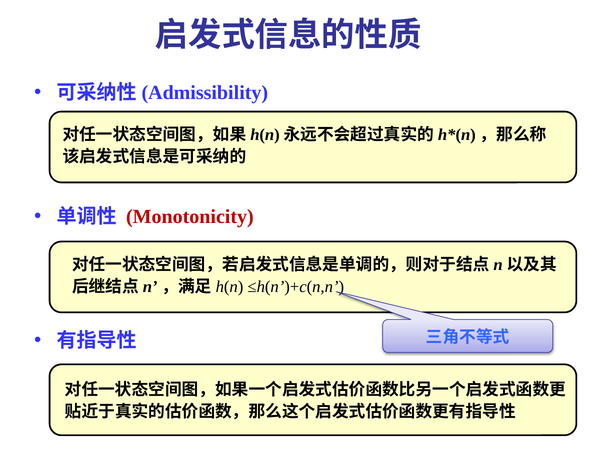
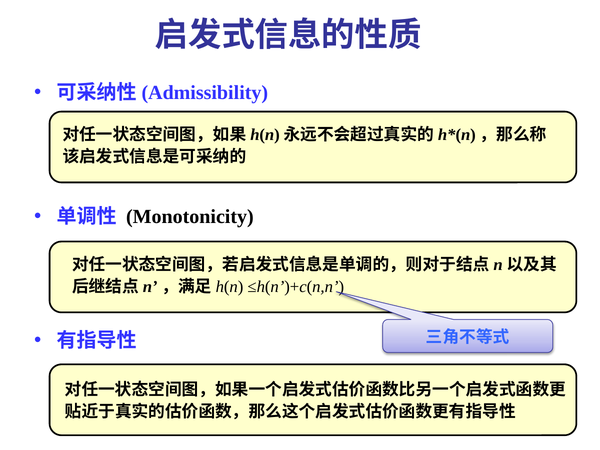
Monotonicity colour: red -> black
